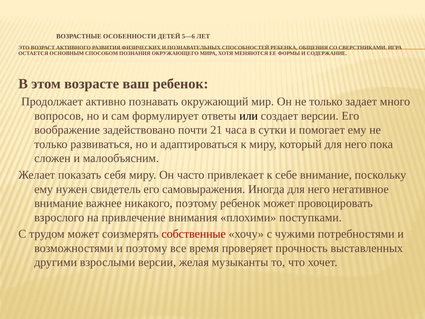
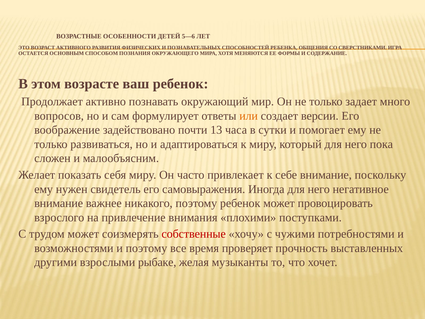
или colour: black -> orange
21: 21 -> 13
взрослыми версии: версии -> рыбаке
